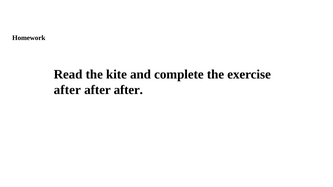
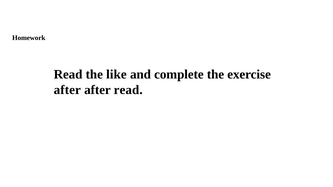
kite: kite -> like
after at (128, 90): after -> read
